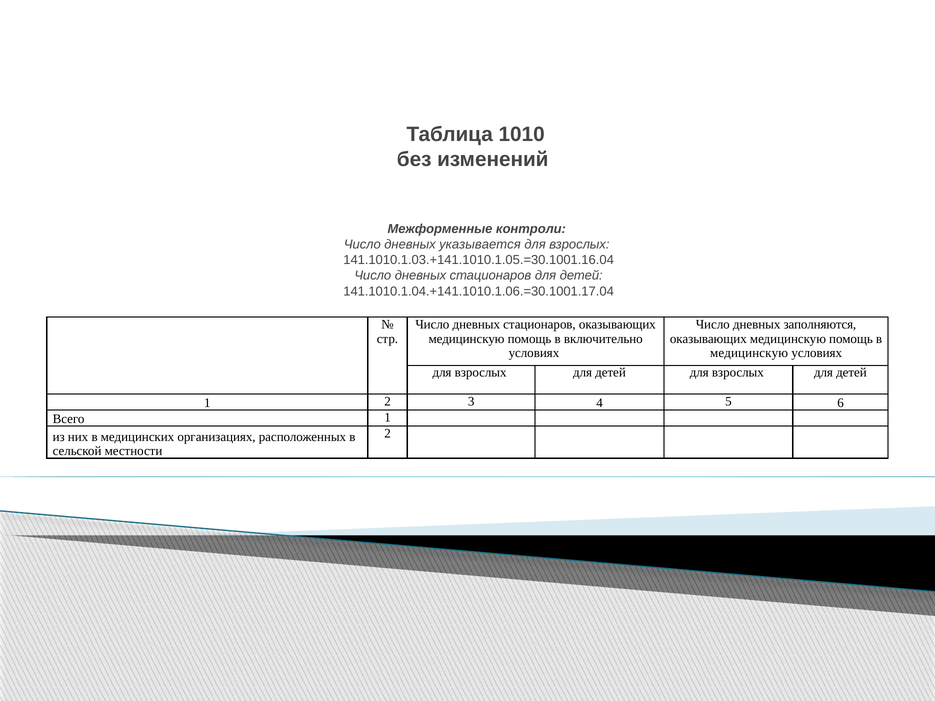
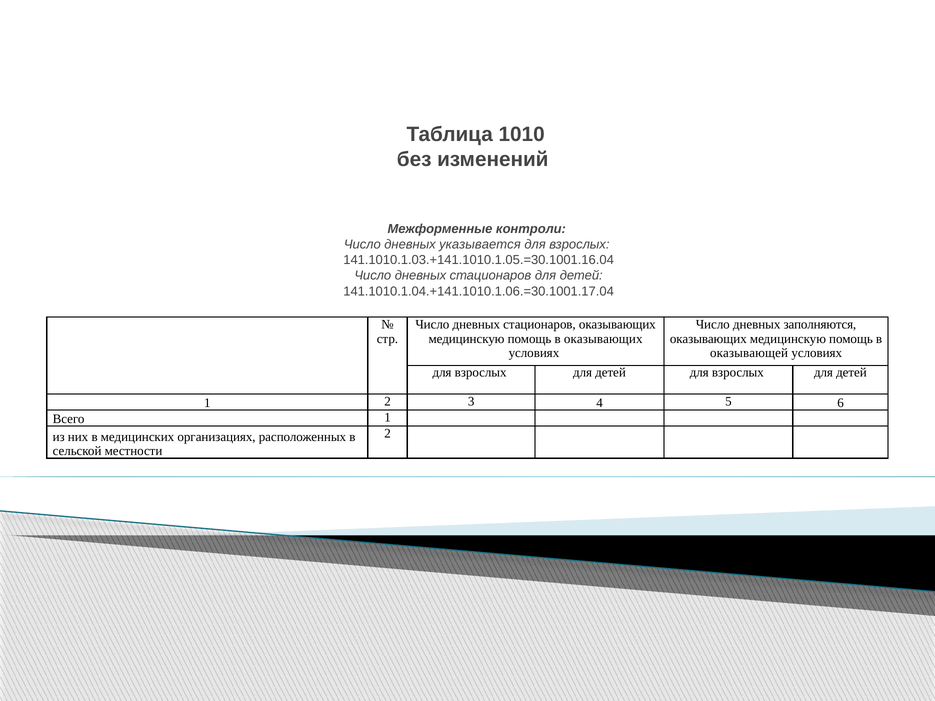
в включительно: включительно -> оказывающих
медицинскую at (749, 353): медицинскую -> оказывающей
